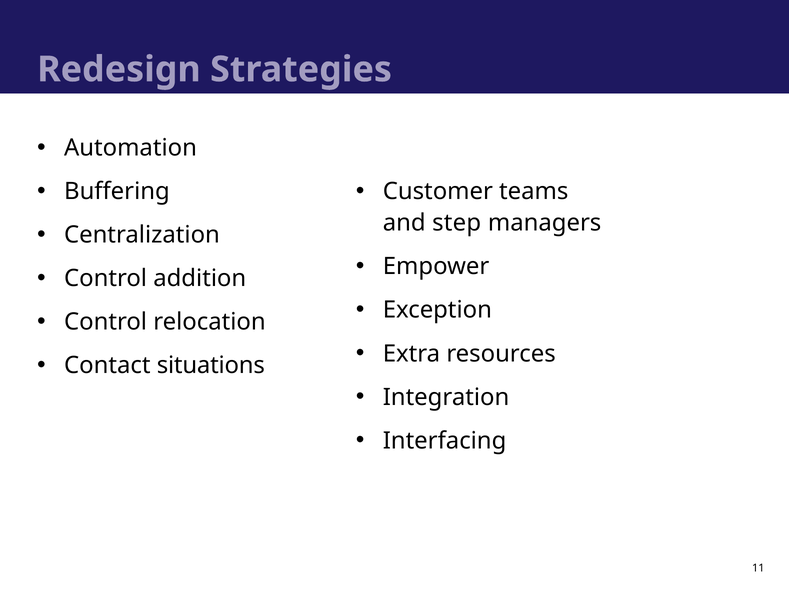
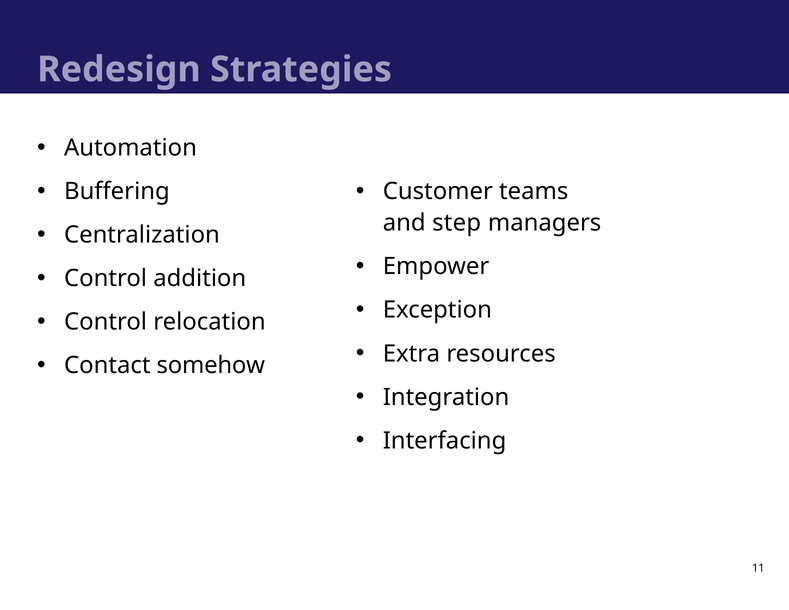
situations: situations -> somehow
